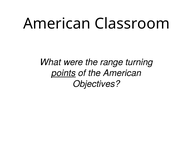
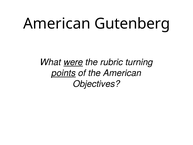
Classroom: Classroom -> Gutenberg
were underline: none -> present
range: range -> rubric
